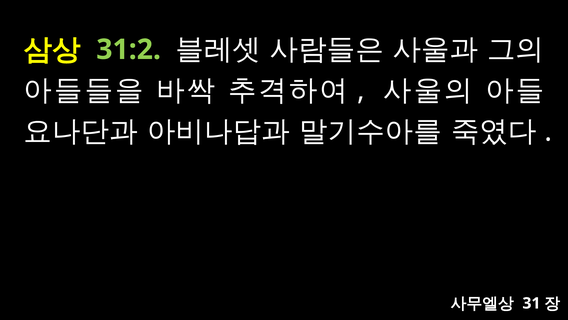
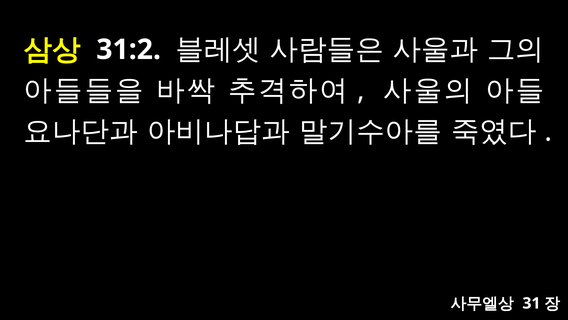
31:2 colour: light green -> white
